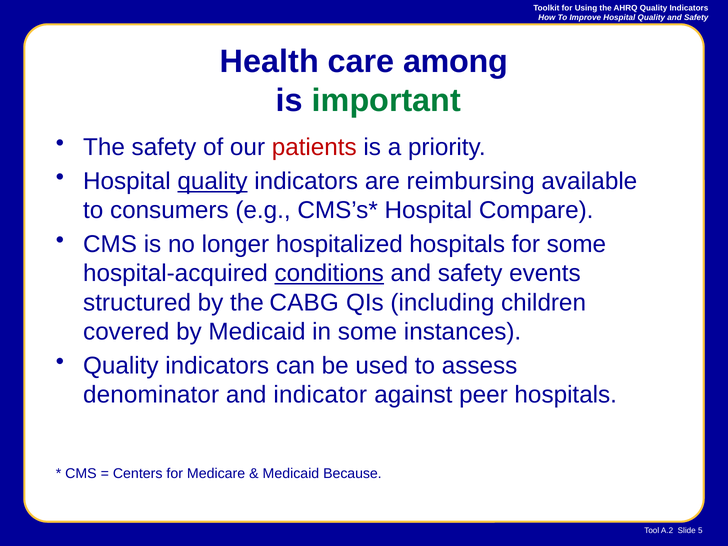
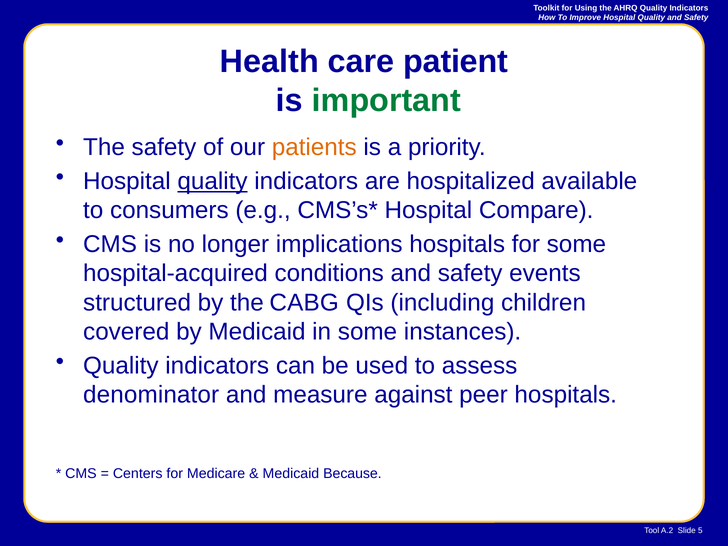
among: among -> patient
patients colour: red -> orange
reimbursing: reimbursing -> hospitalized
hospitalized: hospitalized -> implications
conditions underline: present -> none
indicator: indicator -> measure
